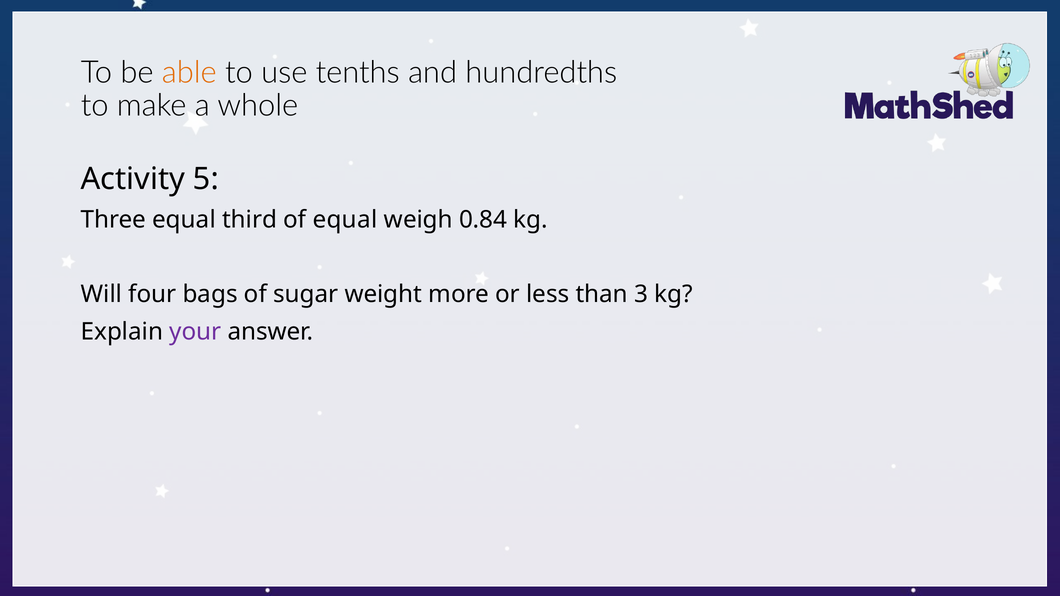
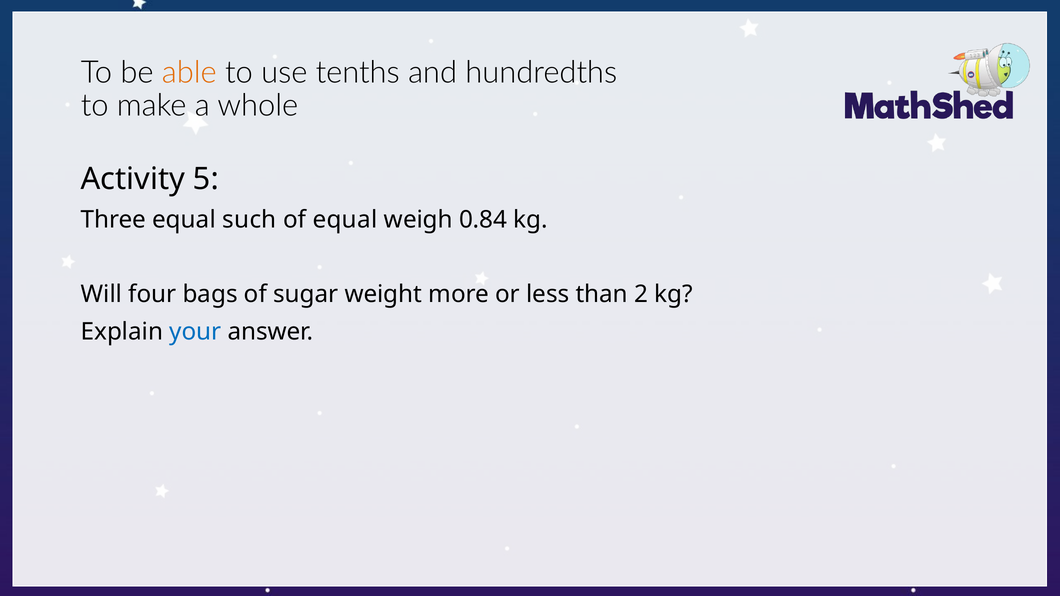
third: third -> such
3: 3 -> 2
your colour: purple -> blue
